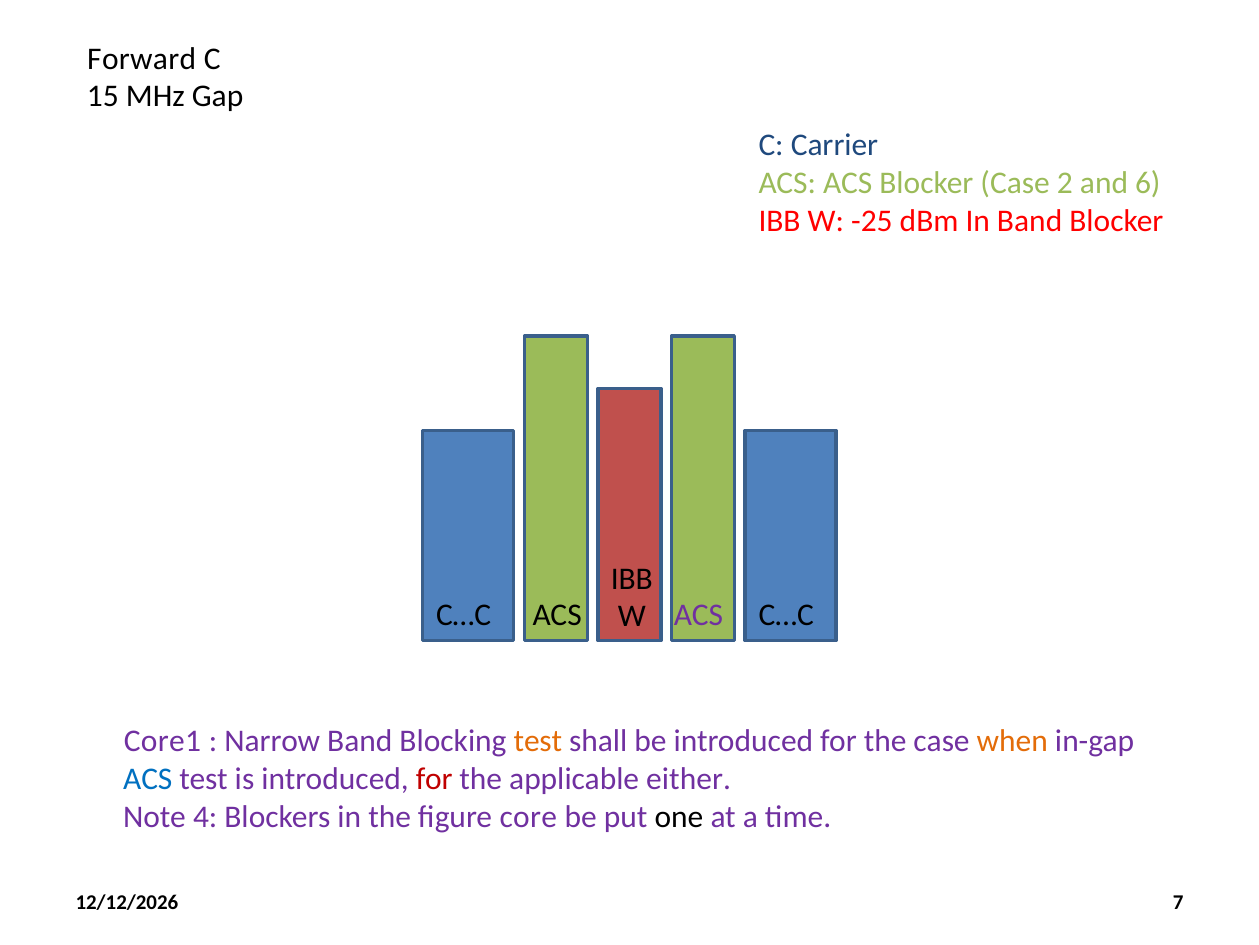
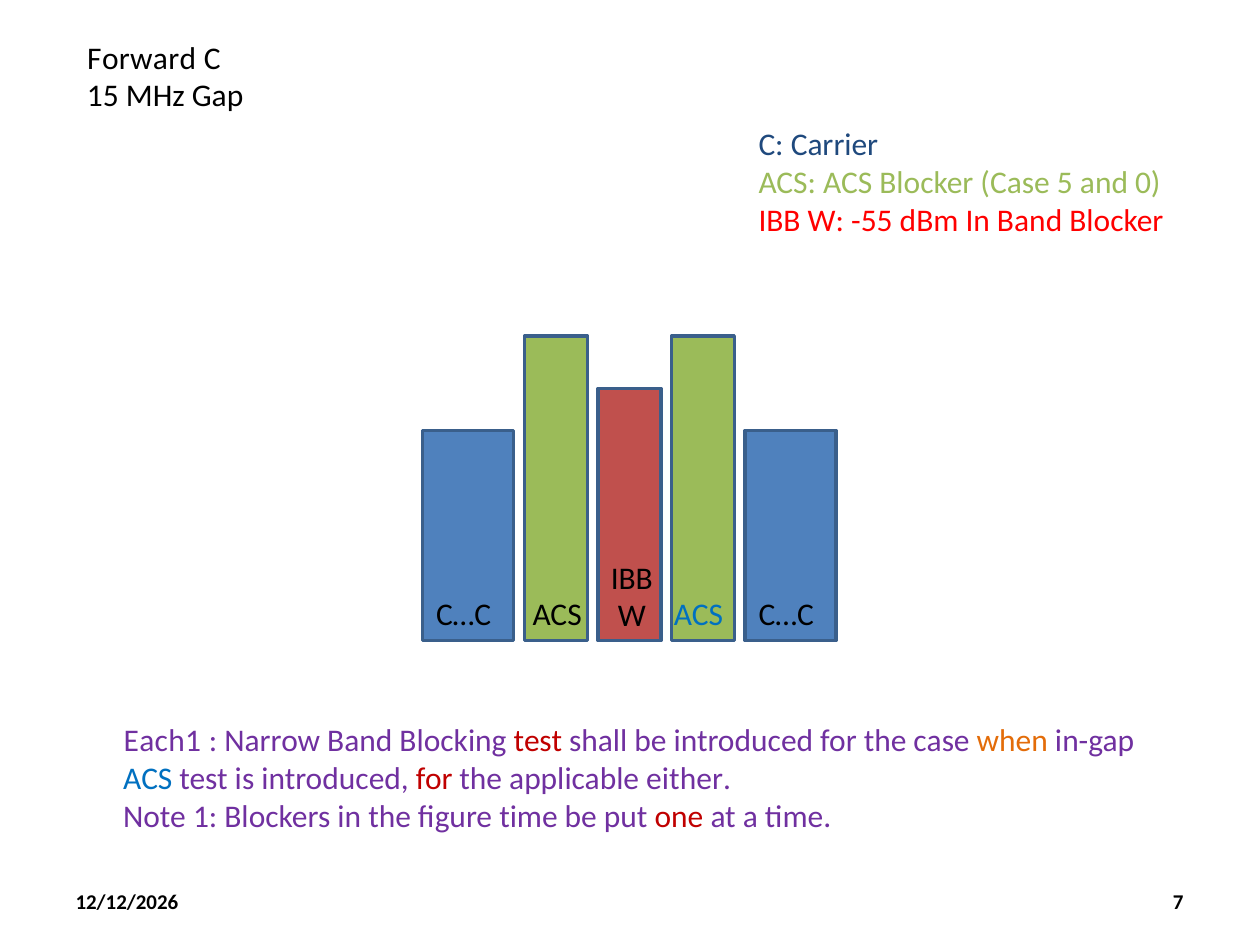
2: 2 -> 5
6: 6 -> 0
-25: -25 -> -55
ACS at (698, 615) colour: purple -> blue
Core1: Core1 -> Each1
test at (538, 741) colour: orange -> red
4: 4 -> 1
figure core: core -> time
one colour: black -> red
